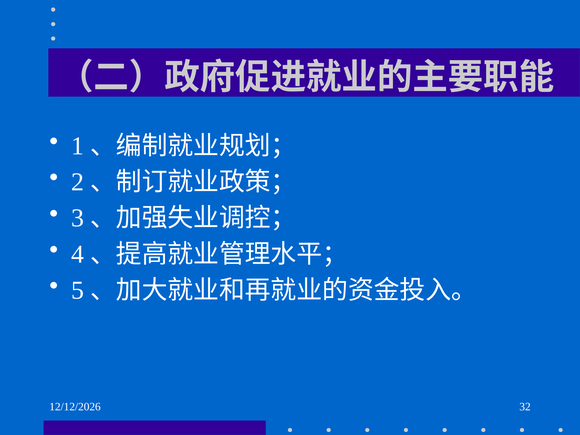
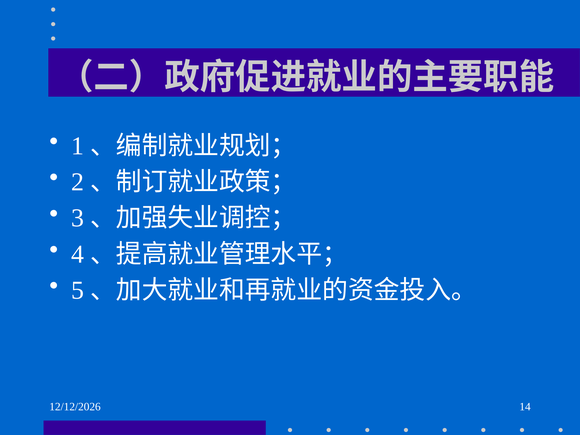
32: 32 -> 14
